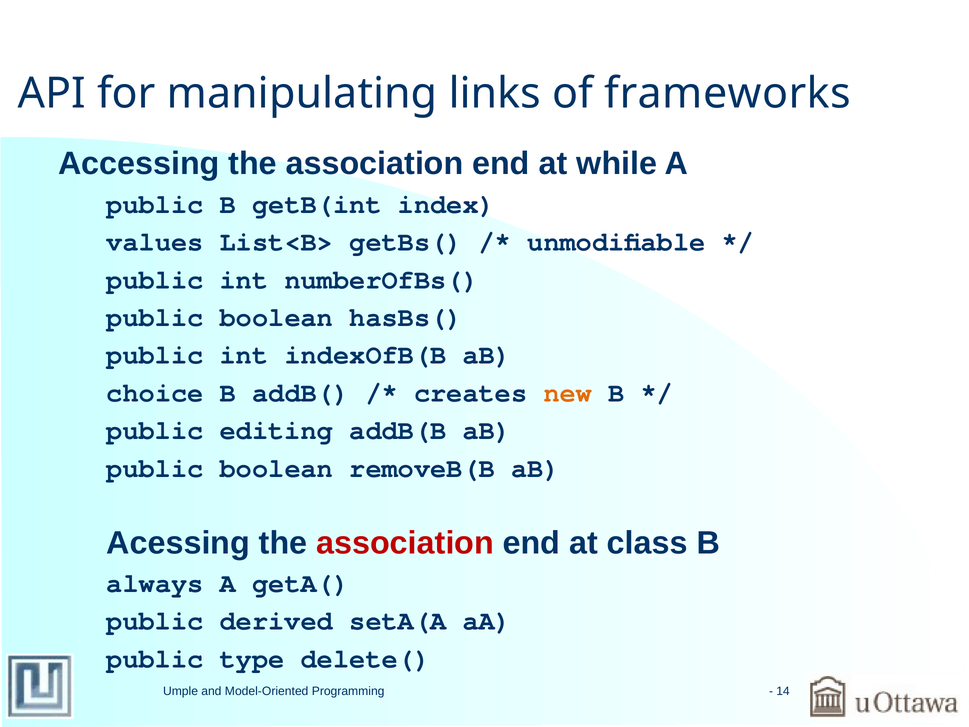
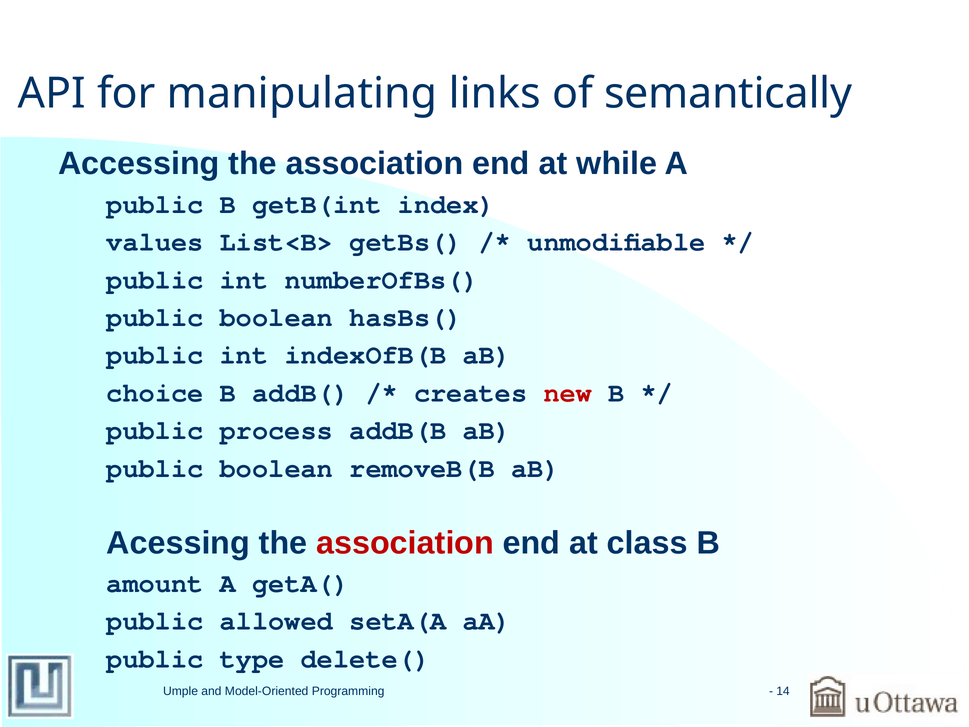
frameworks: frameworks -> semantically
new colour: orange -> red
editing: editing -> process
always: always -> amount
derived: derived -> allowed
